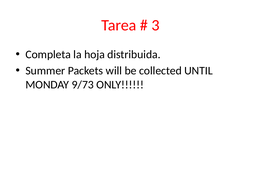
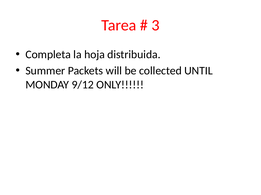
9/73: 9/73 -> 9/12
